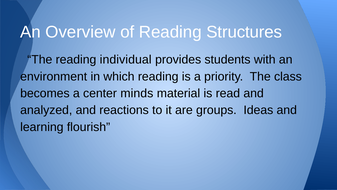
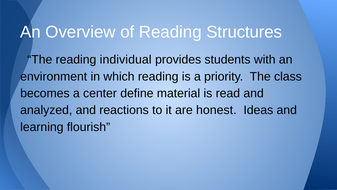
minds: minds -> define
groups: groups -> honest
